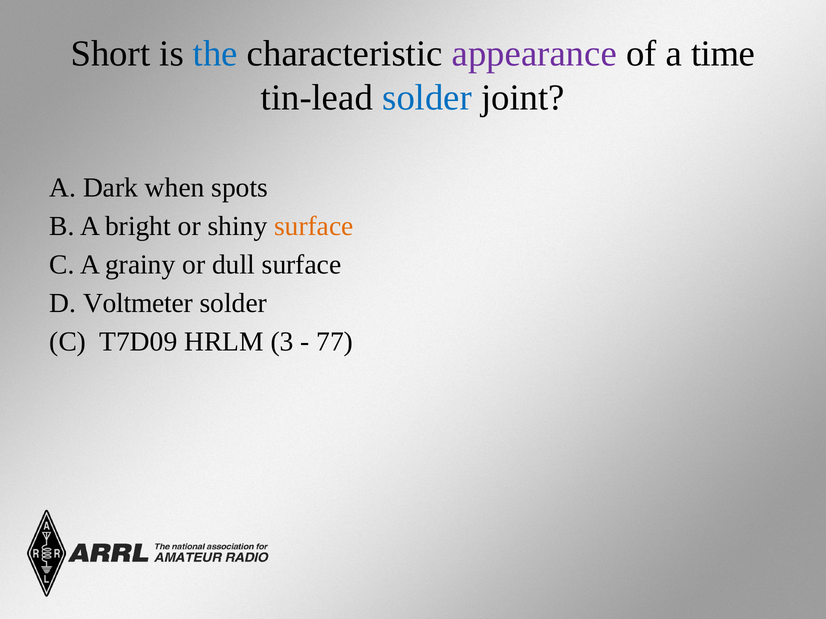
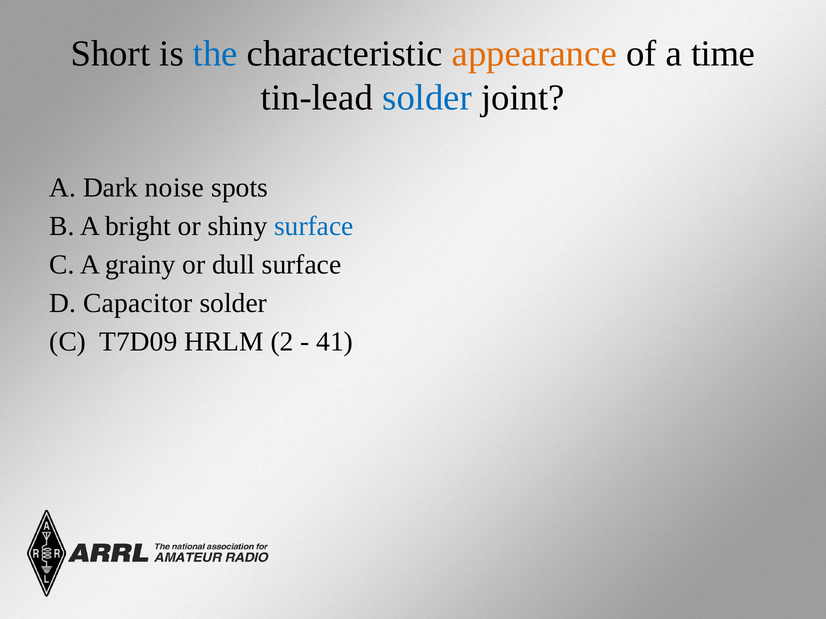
appearance colour: purple -> orange
when: when -> noise
surface at (314, 226) colour: orange -> blue
Voltmeter: Voltmeter -> Capacitor
3: 3 -> 2
77: 77 -> 41
